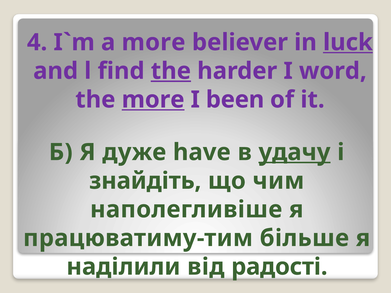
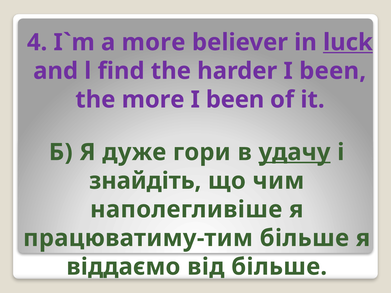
the at (171, 71) underline: present -> none
harder I word: word -> been
more at (153, 100) underline: present -> none
have: have -> гори
наділили: наділили -> віддаємо
від радості: радості -> більше
